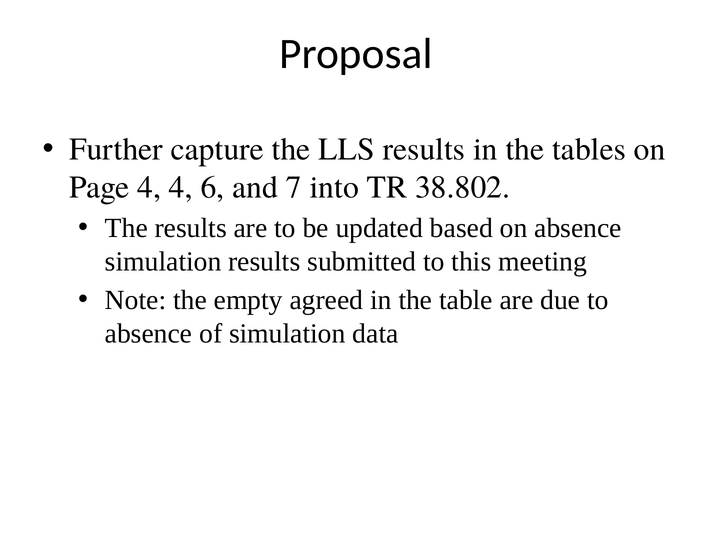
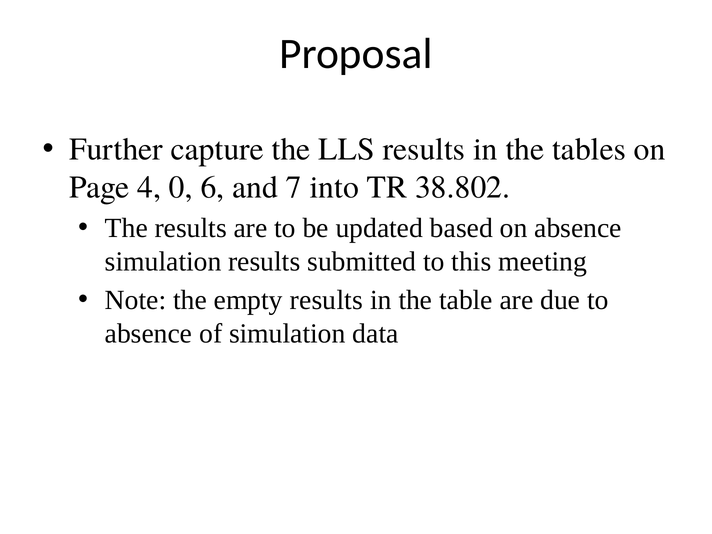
4 4: 4 -> 0
empty agreed: agreed -> results
